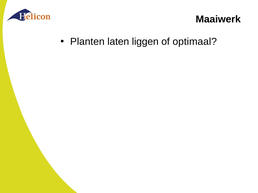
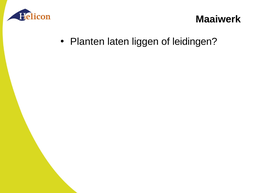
optimaal: optimaal -> leidingen
